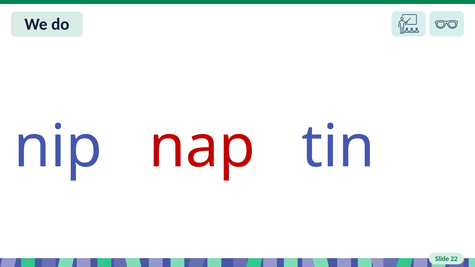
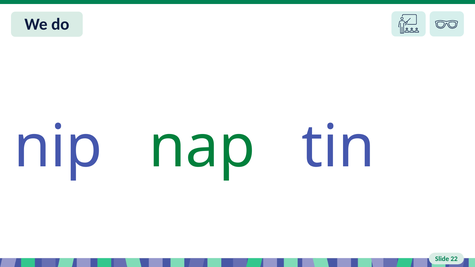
nap colour: red -> green
